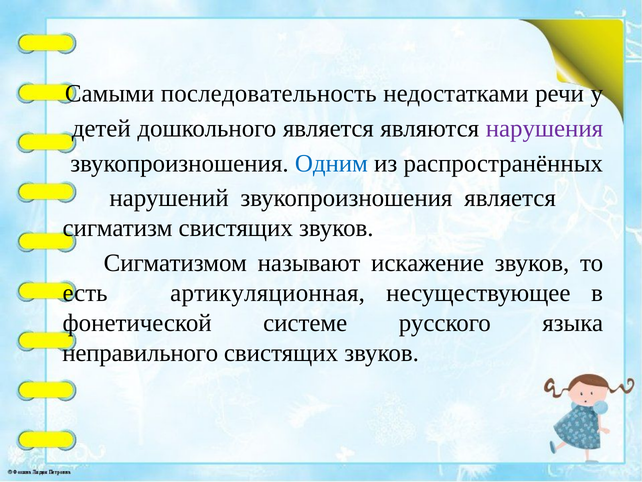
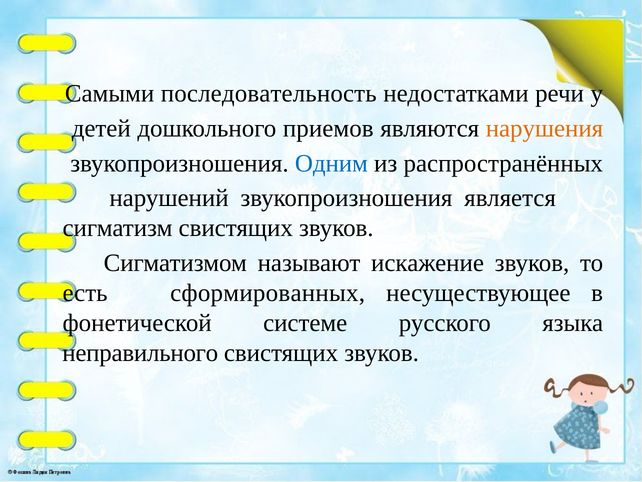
дошкольного является: является -> приемов
нарушения colour: purple -> orange
артикуляционная: артикуляционная -> сформированных
